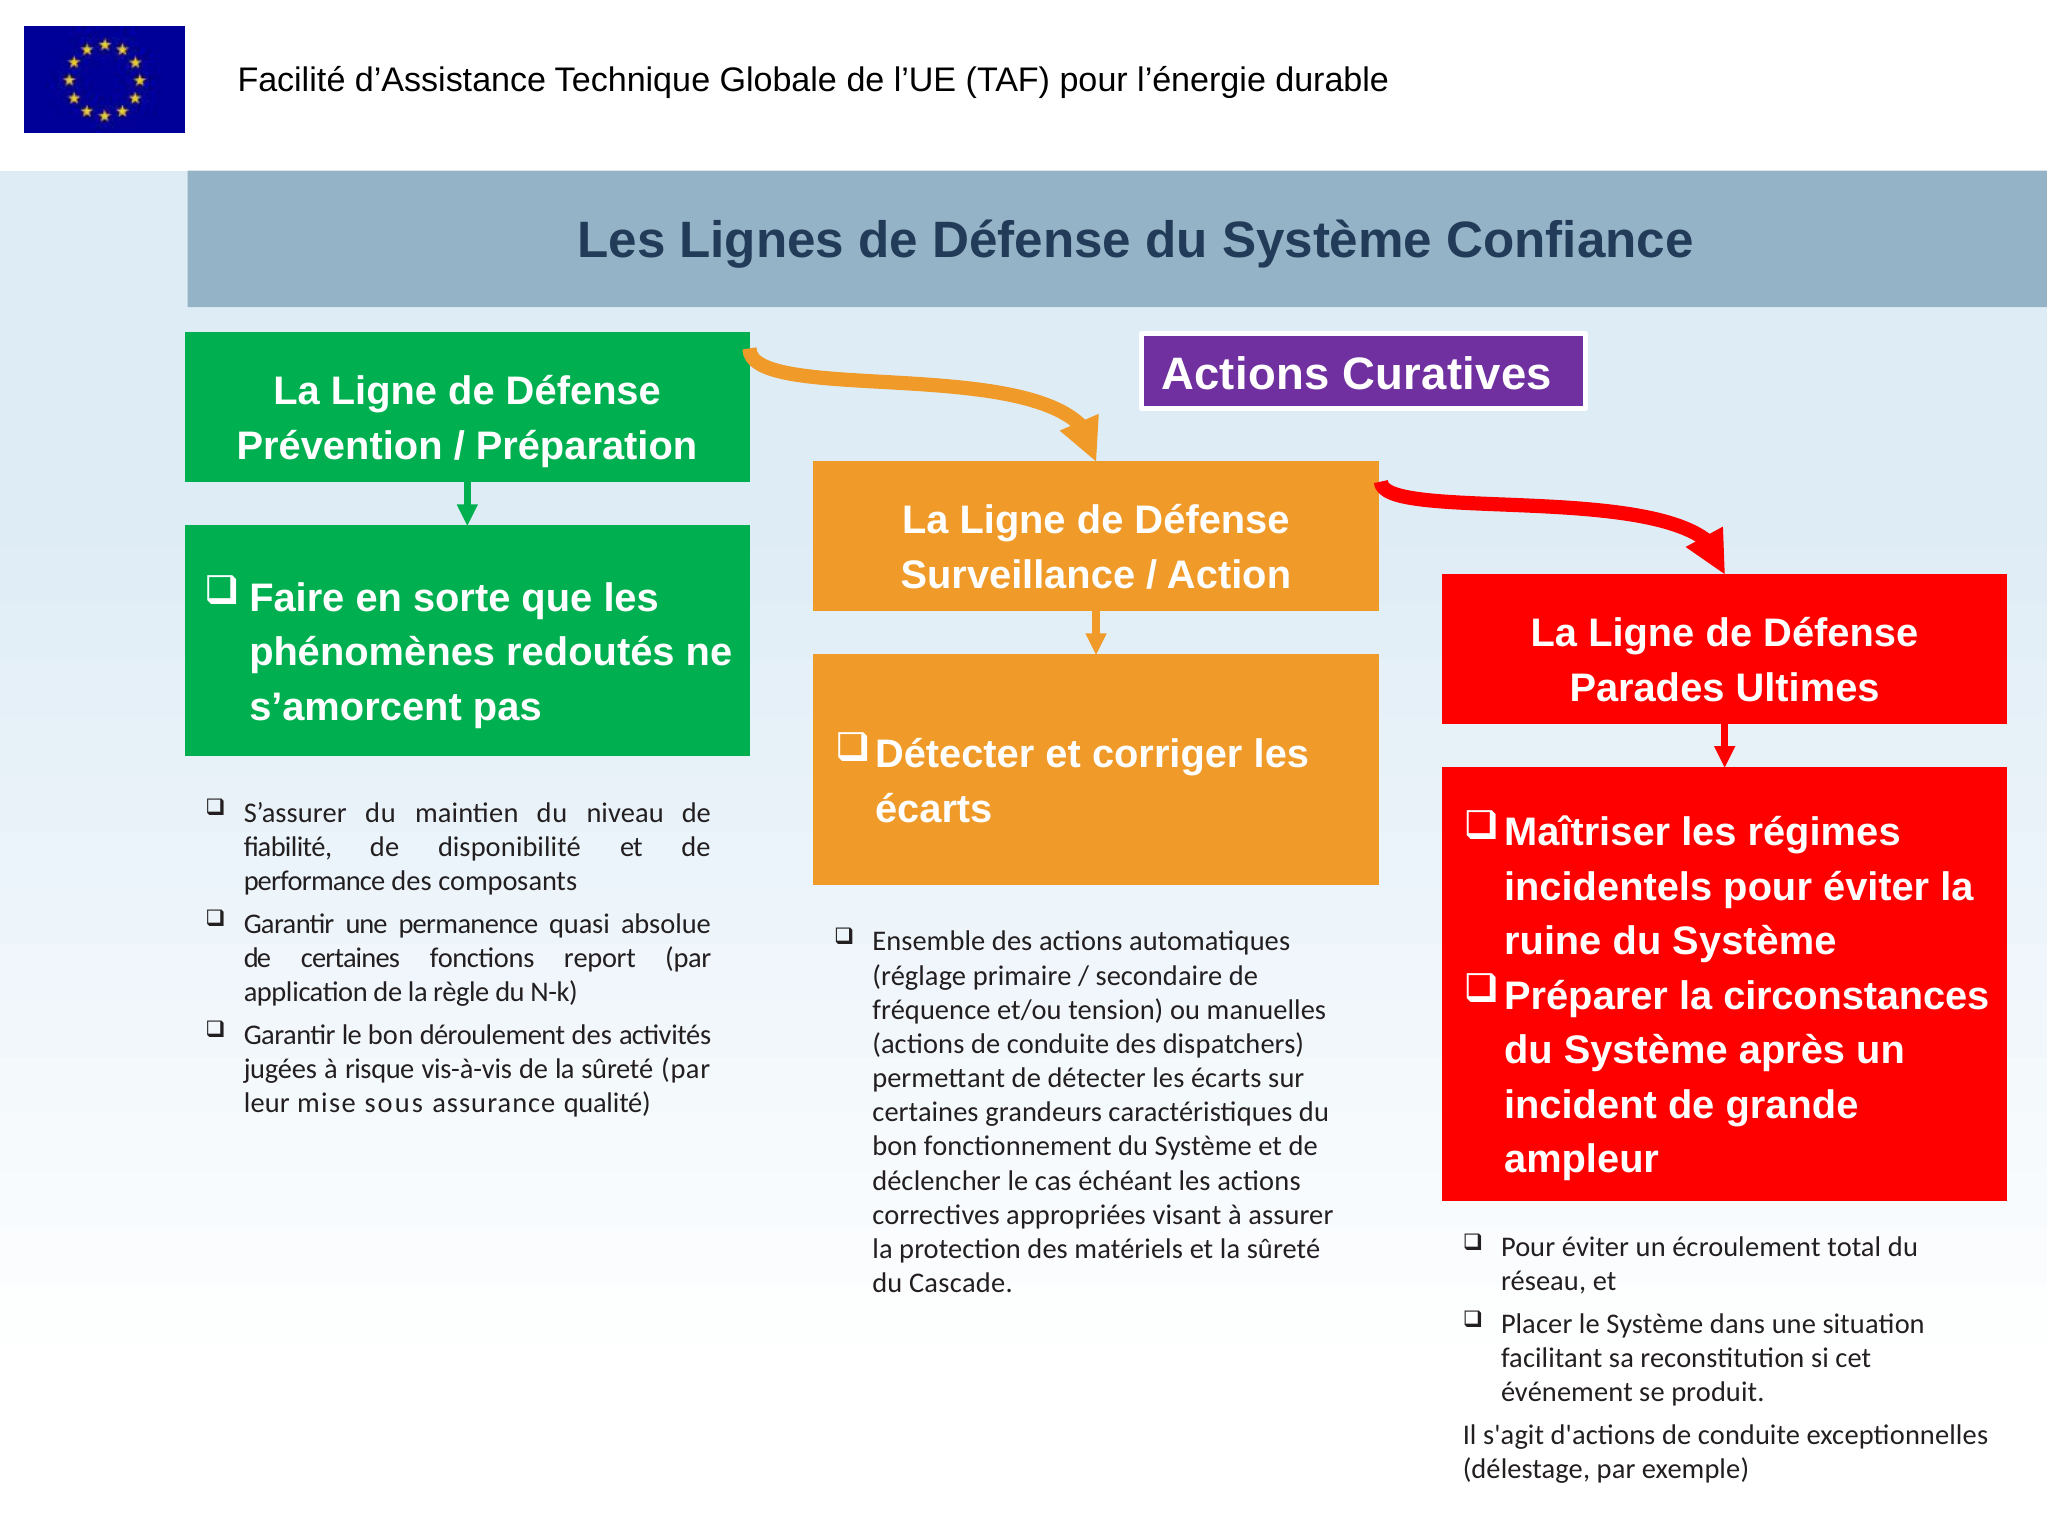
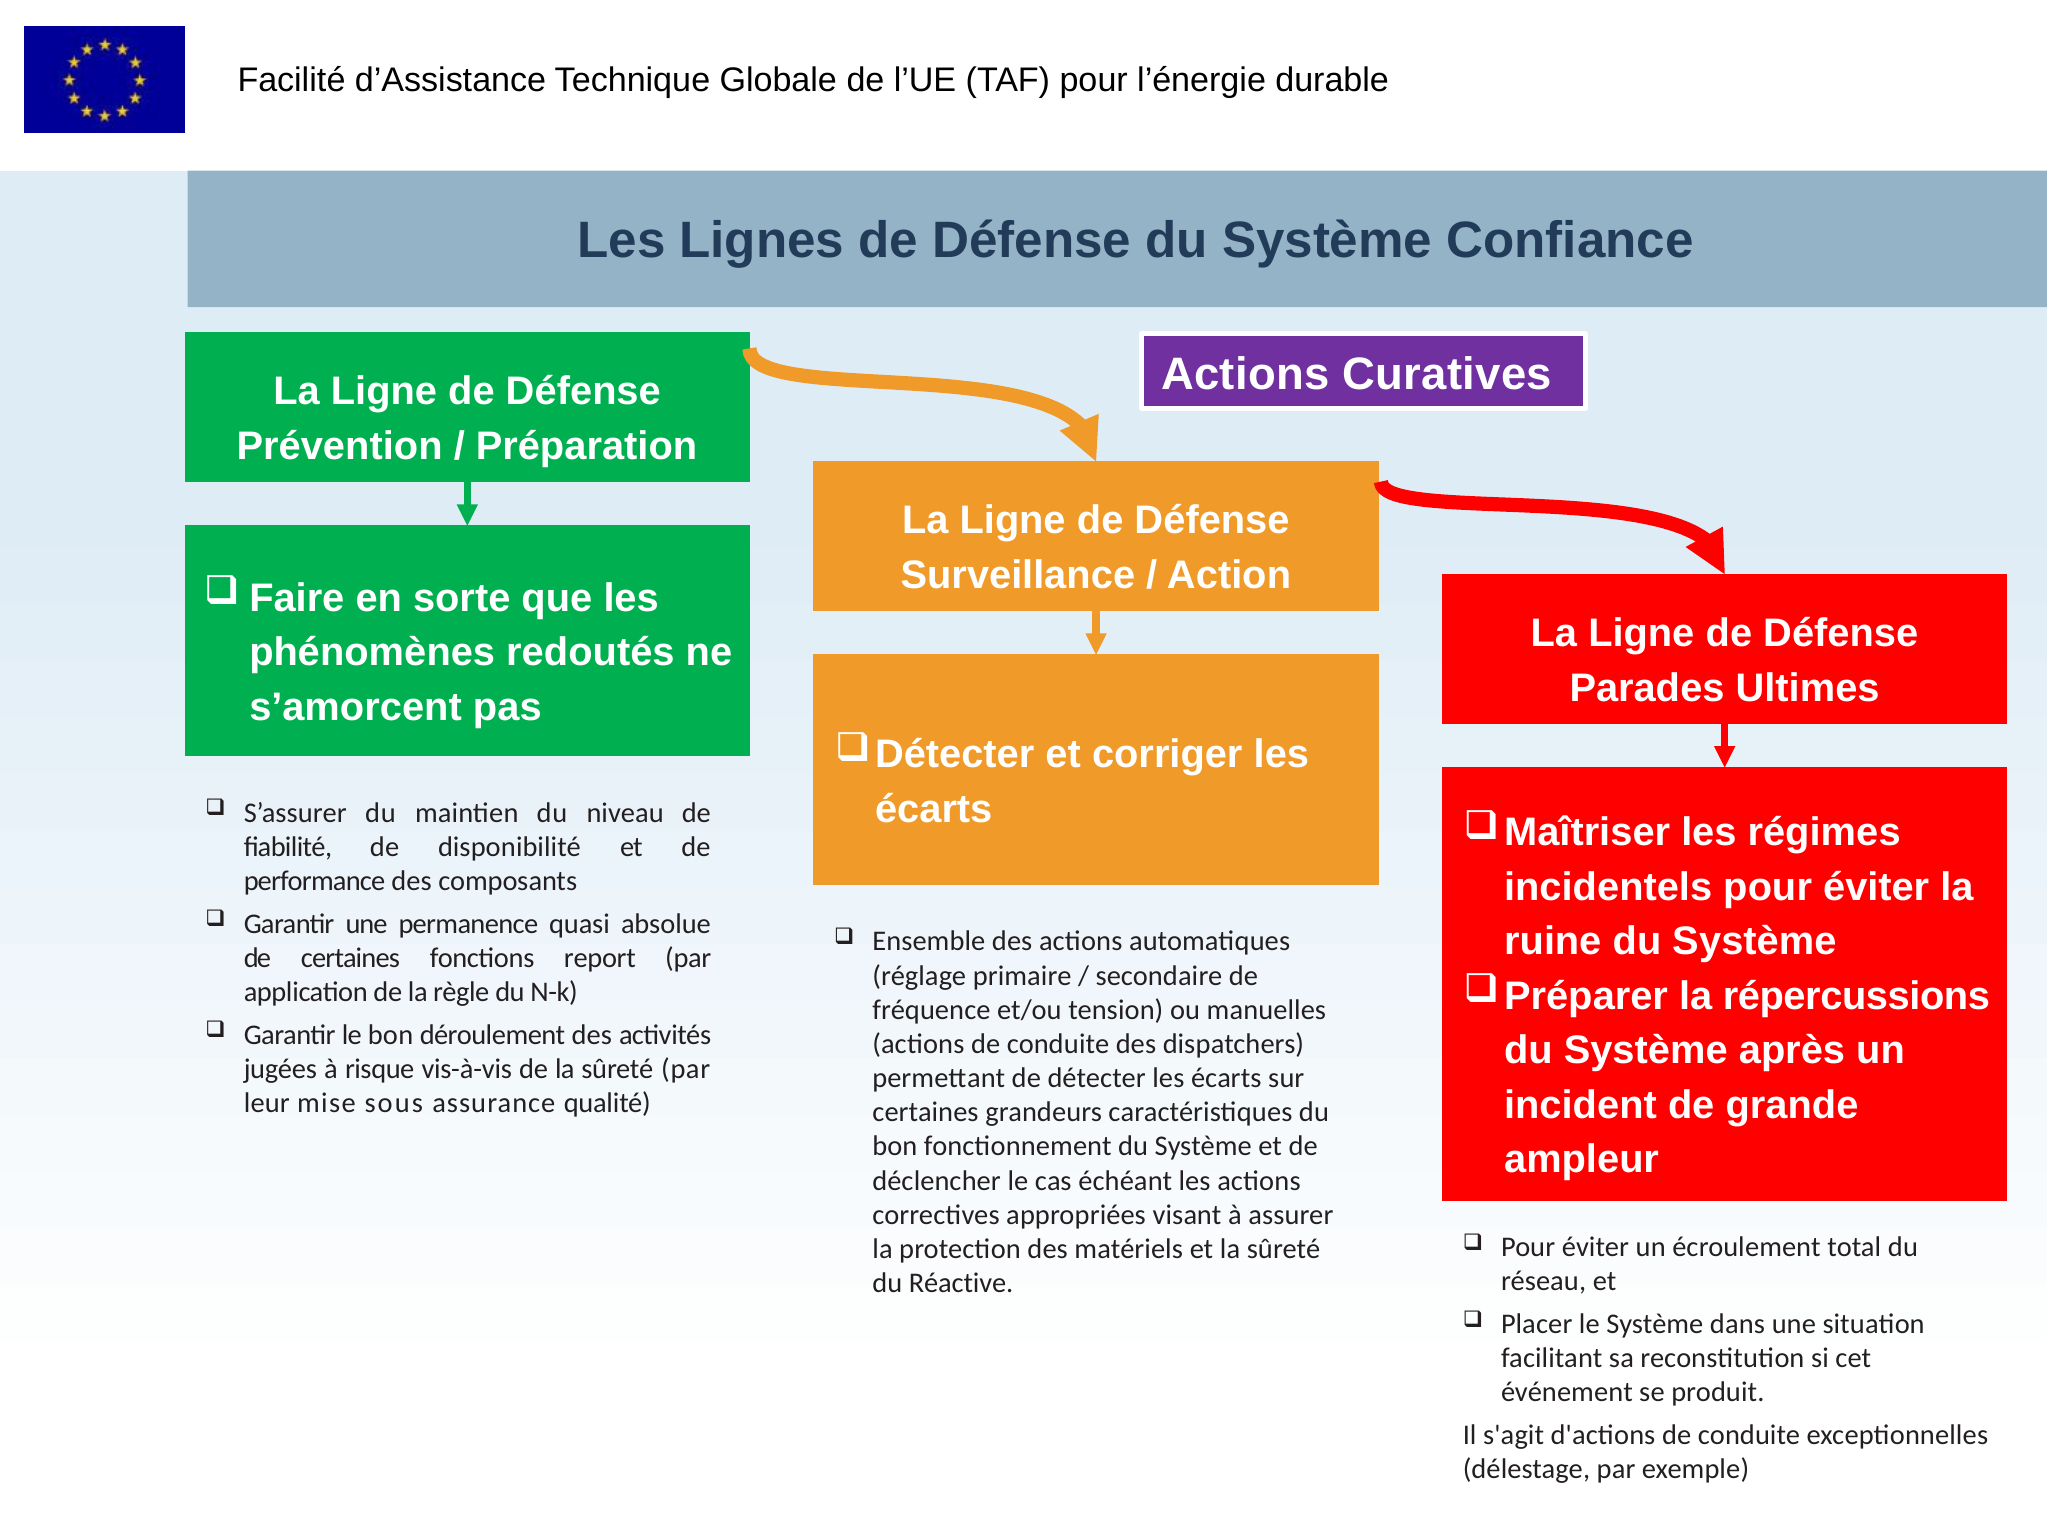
circonstances: circonstances -> répercussions
Cascade: Cascade -> Réactive
